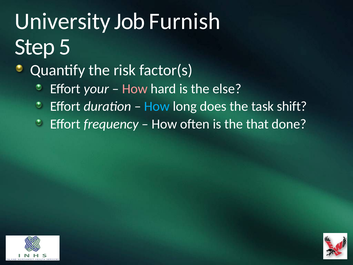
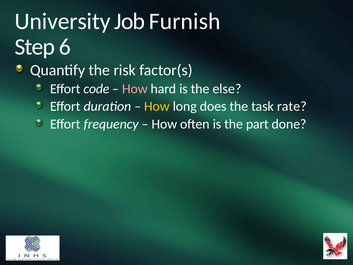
5: 5 -> 6
your: your -> code
How at (157, 106) colour: light blue -> yellow
shift: shift -> rate
that: that -> part
